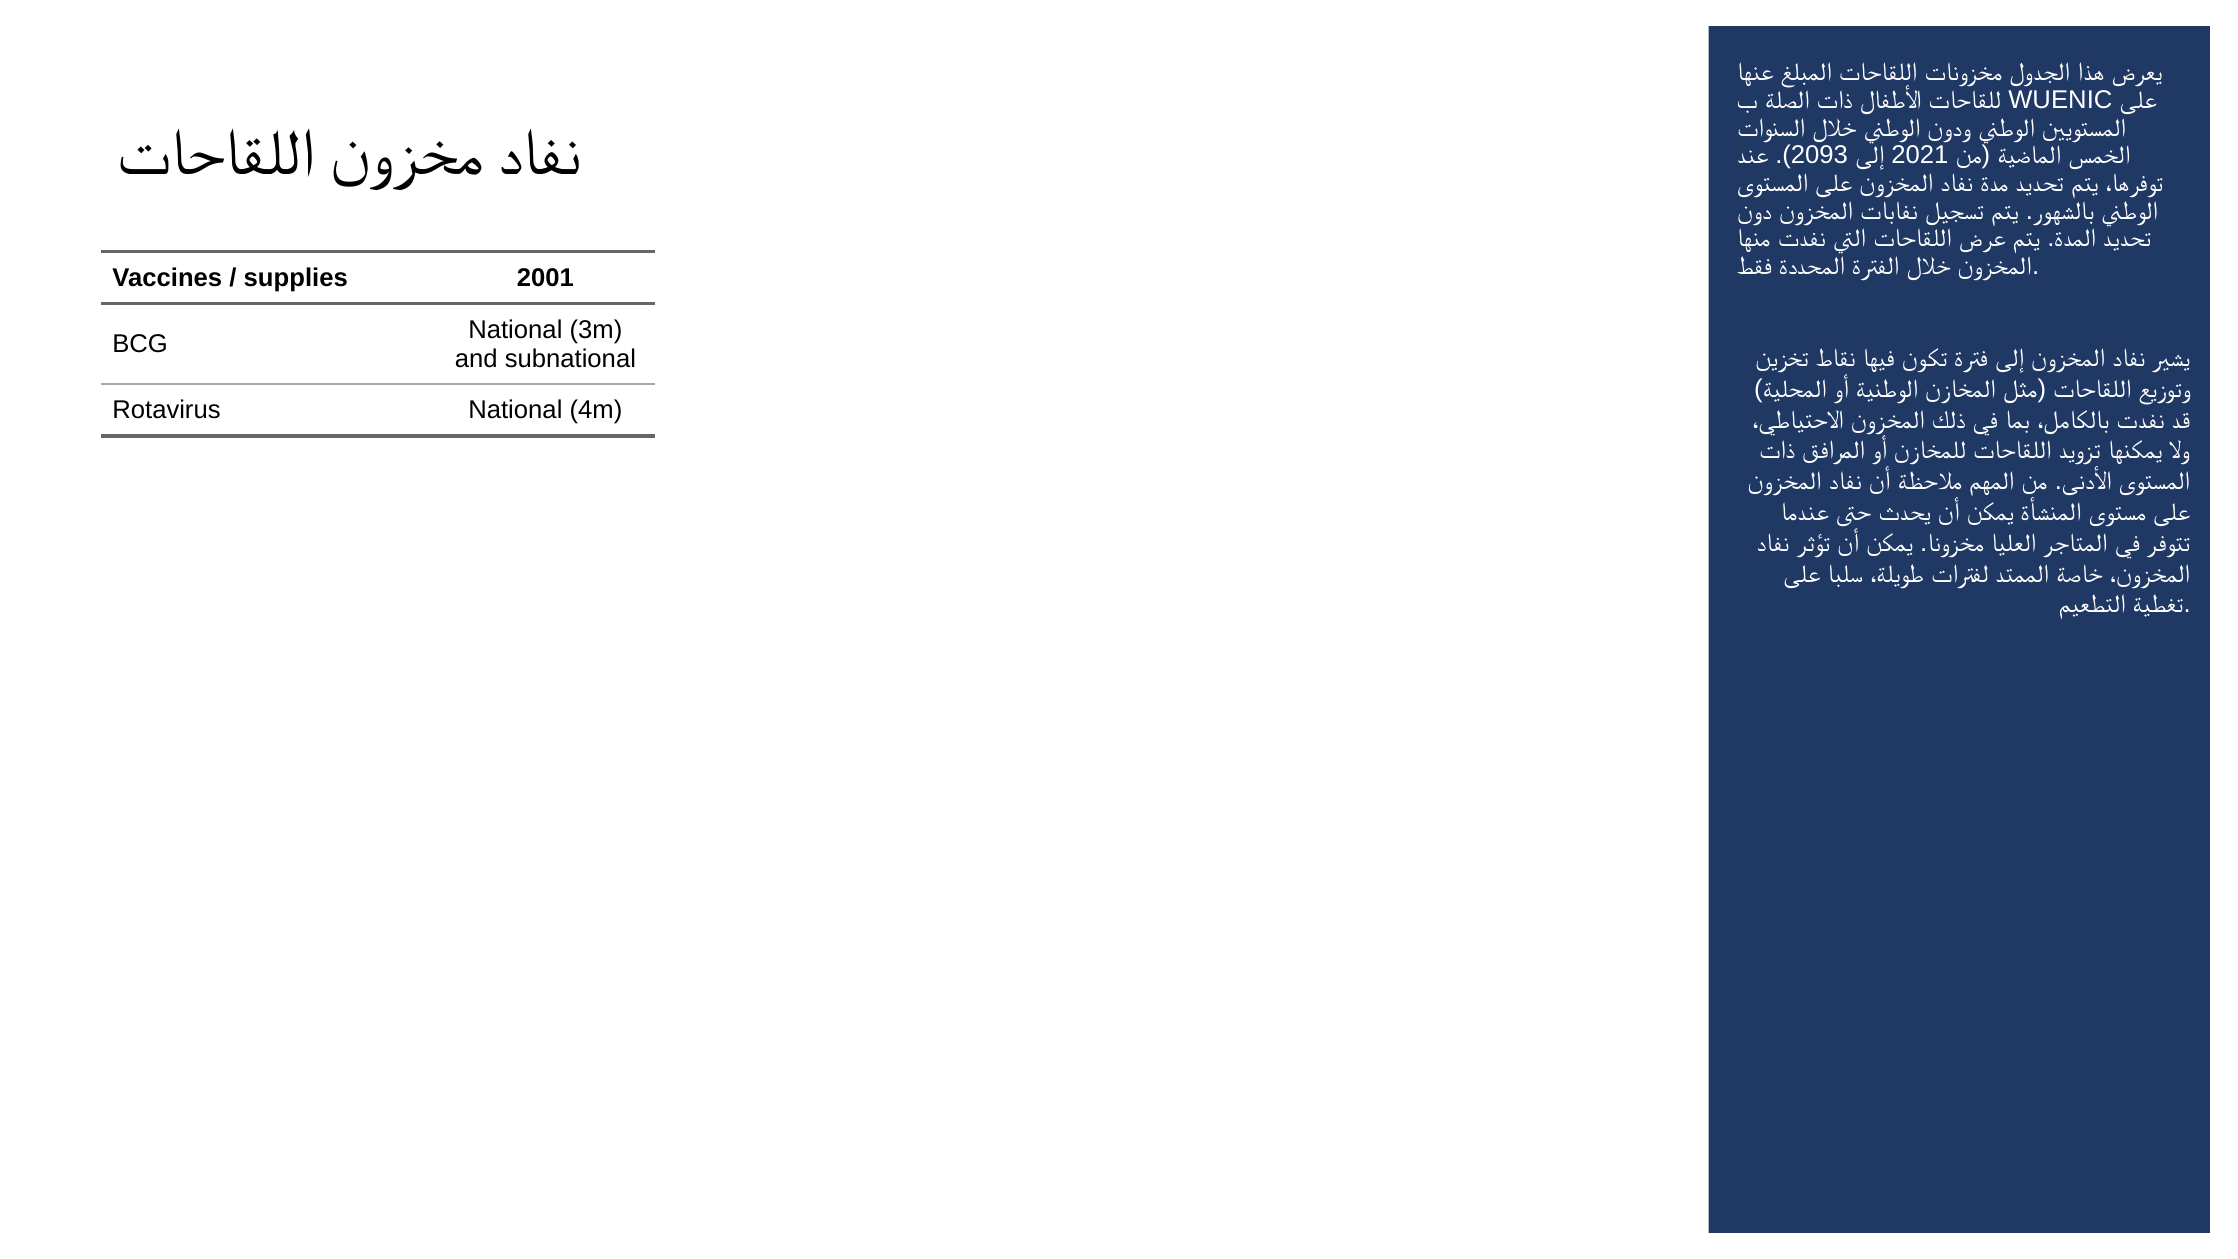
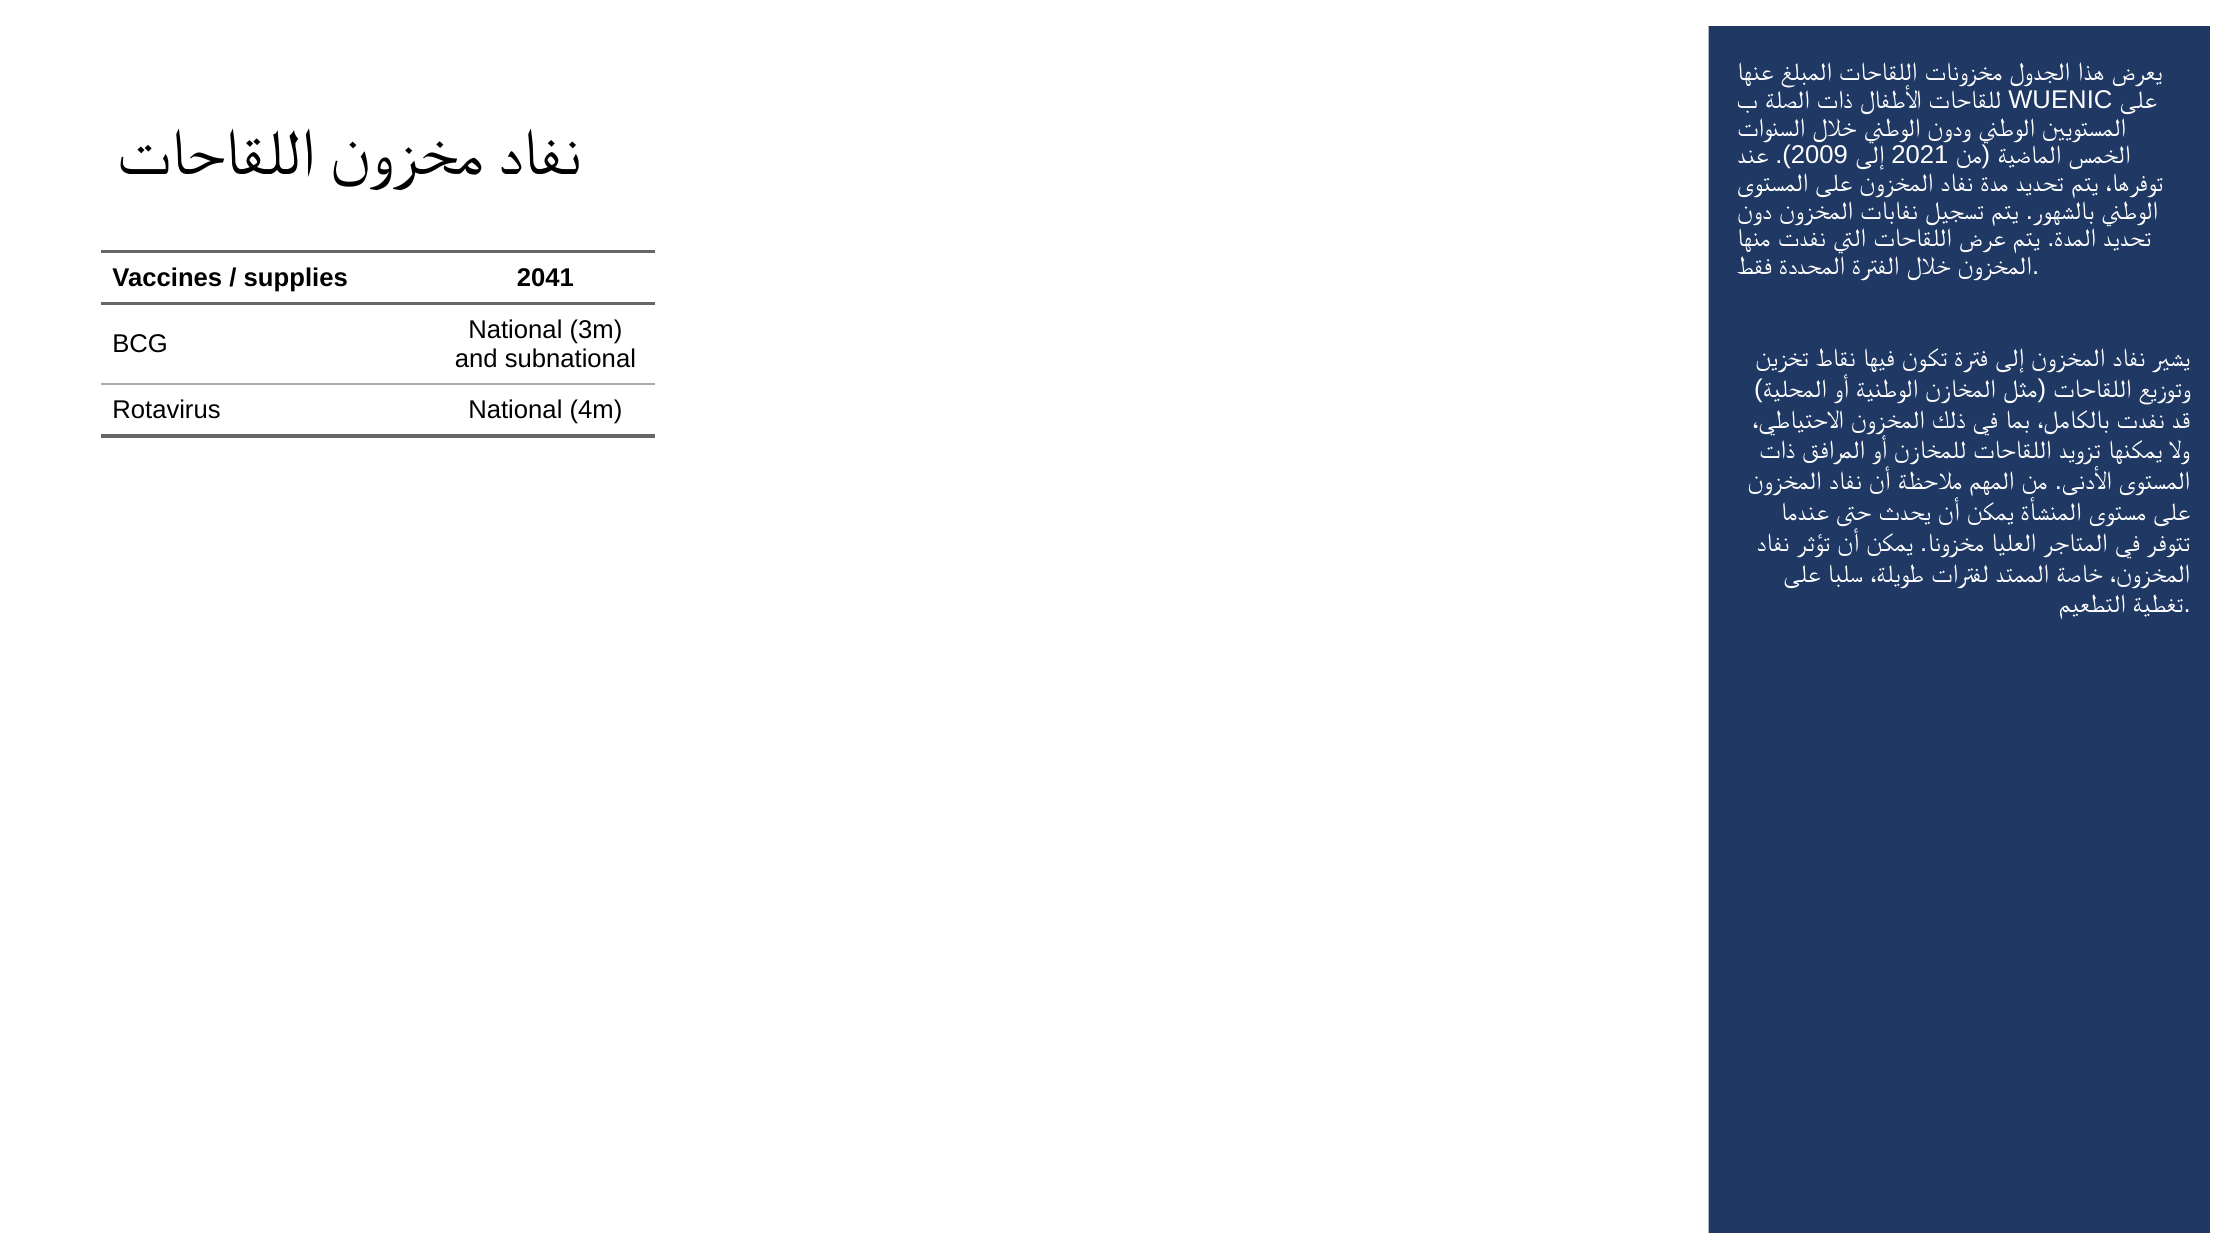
2093: 2093 -> 2009
2001: 2001 -> 2041
